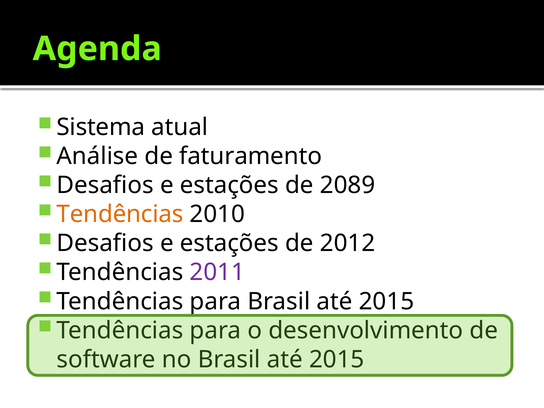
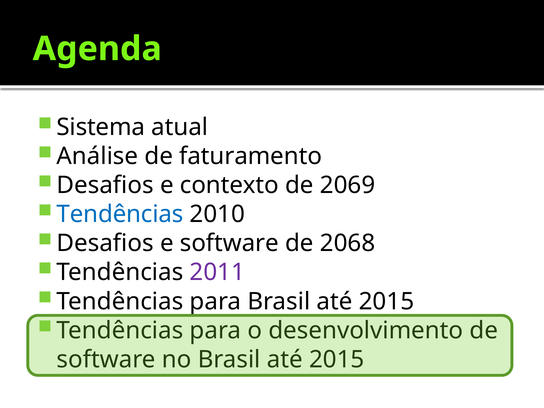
estações at (229, 185): estações -> contexto
2089: 2089 -> 2069
Tendências at (120, 214) colour: orange -> blue
estações at (229, 243): estações -> software
2012: 2012 -> 2068
